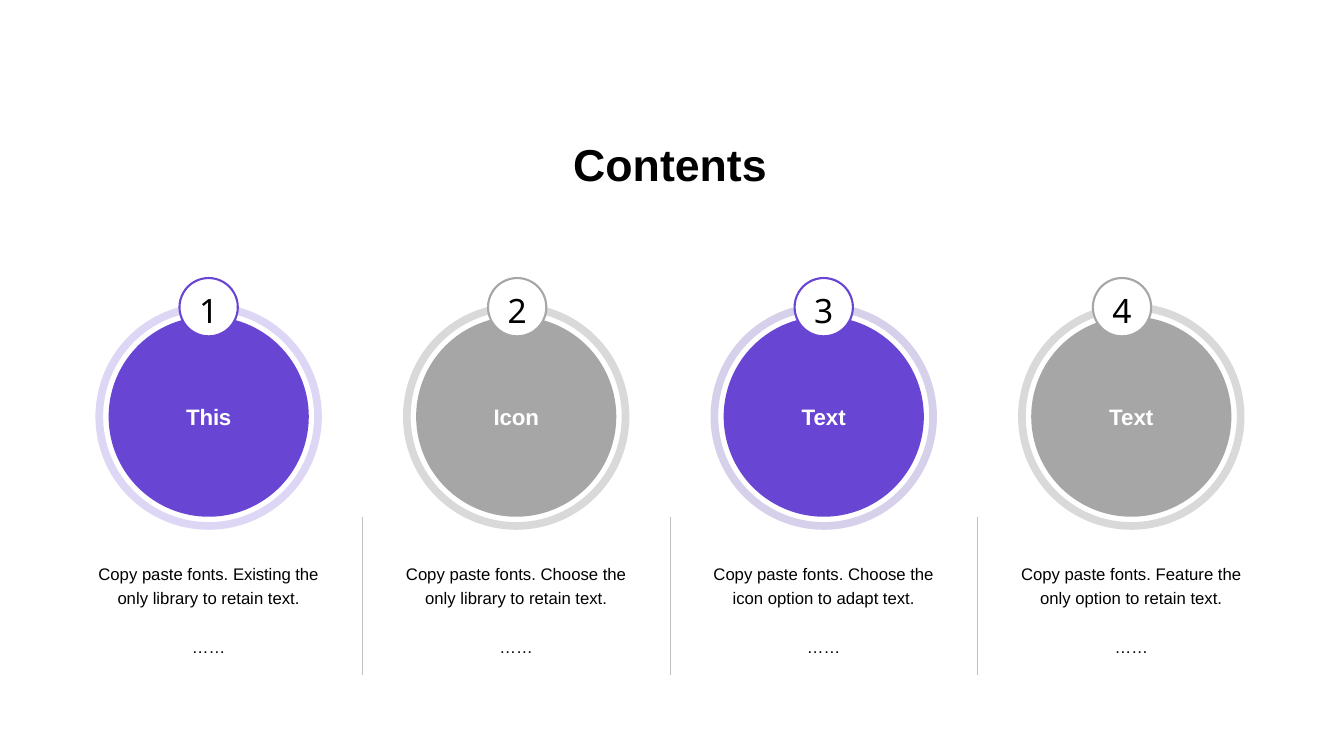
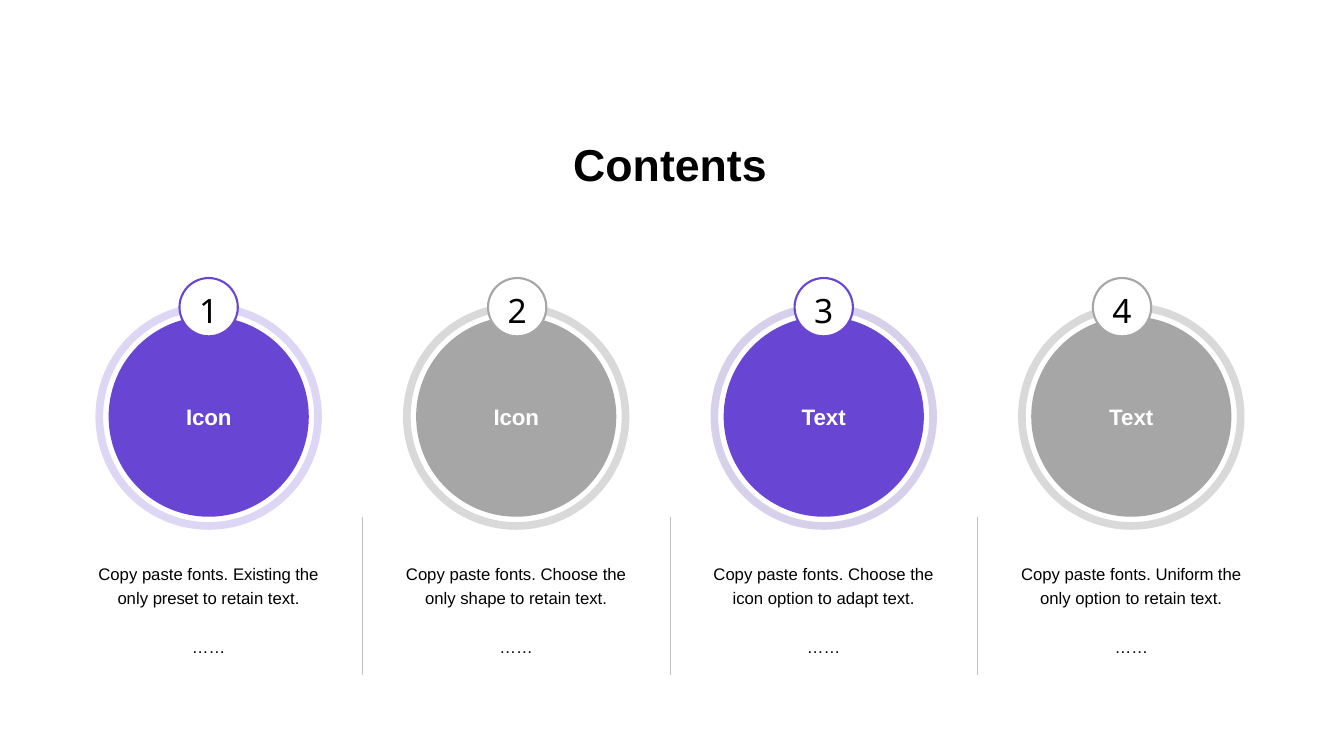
This at (209, 418): This -> Icon
Feature: Feature -> Uniform
library at (176, 599): library -> preset
library at (483, 599): library -> shape
